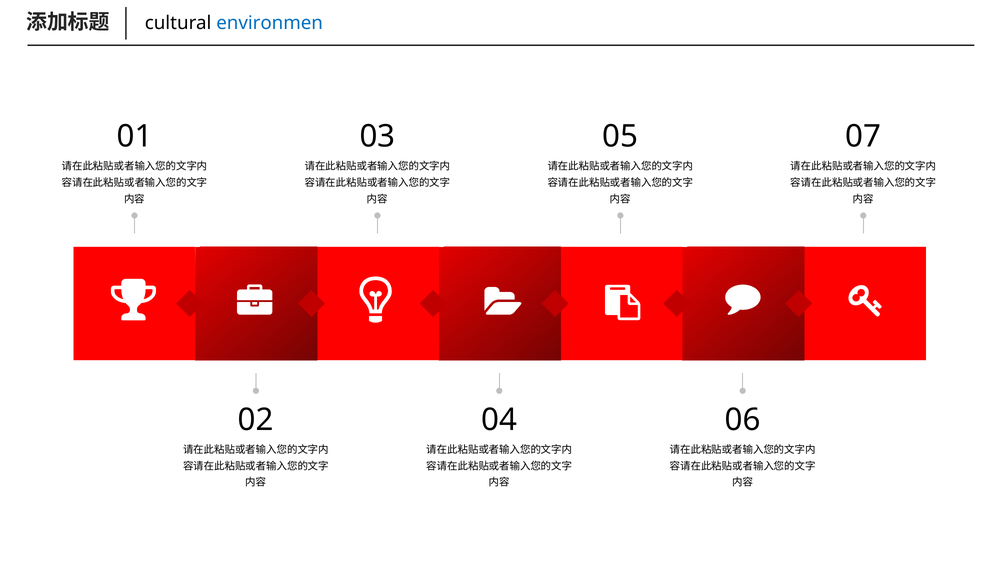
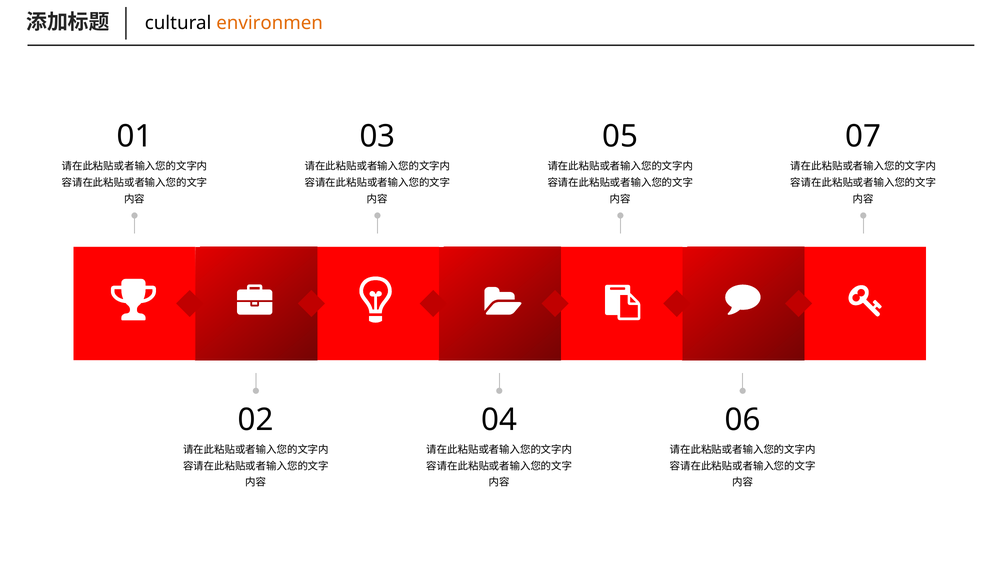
environmen colour: blue -> orange
